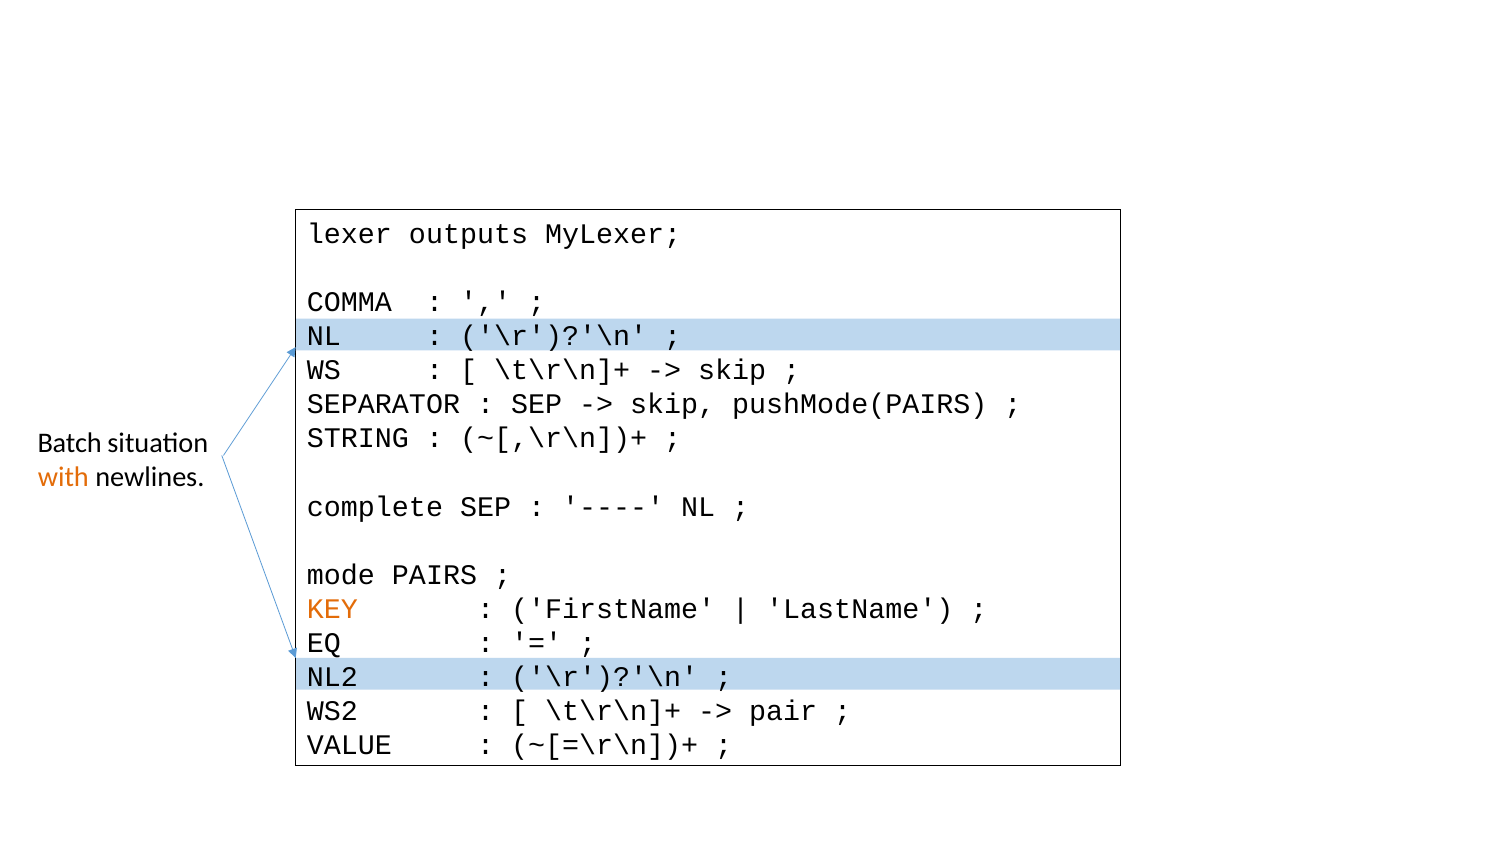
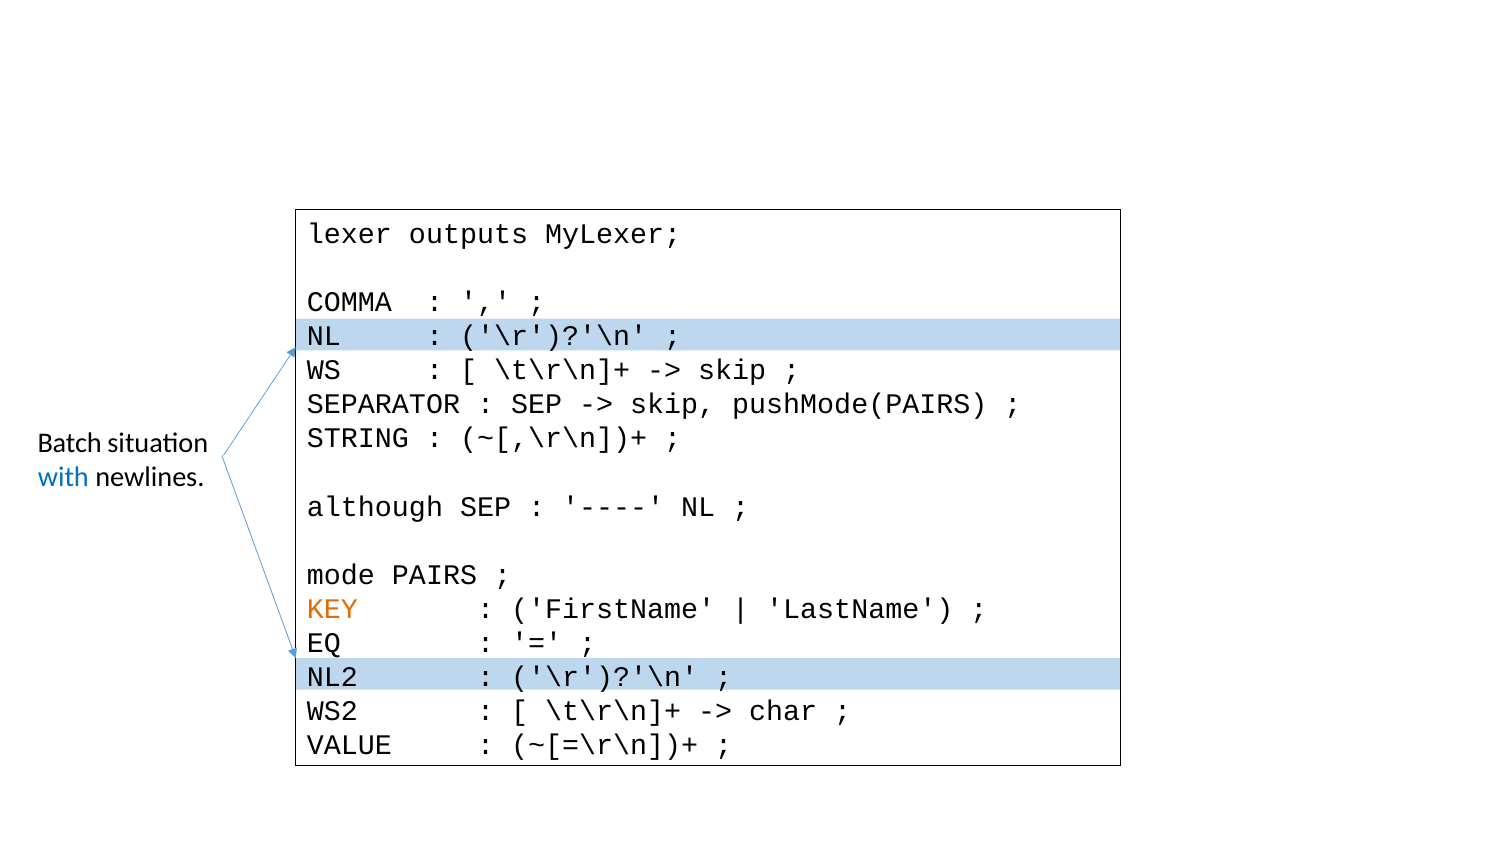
with colour: orange -> blue
complete: complete -> although
pair: pair -> char
